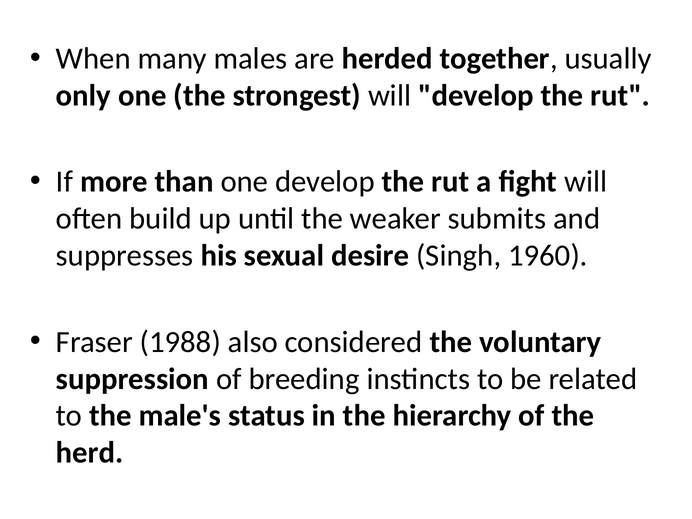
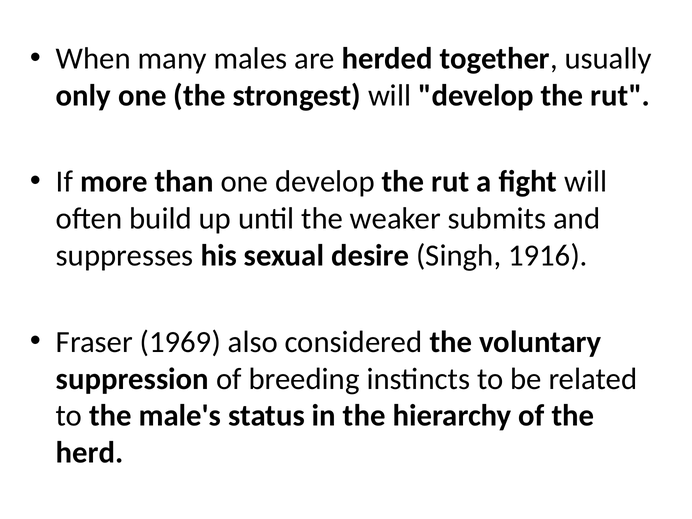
1960: 1960 -> 1916
1988: 1988 -> 1969
